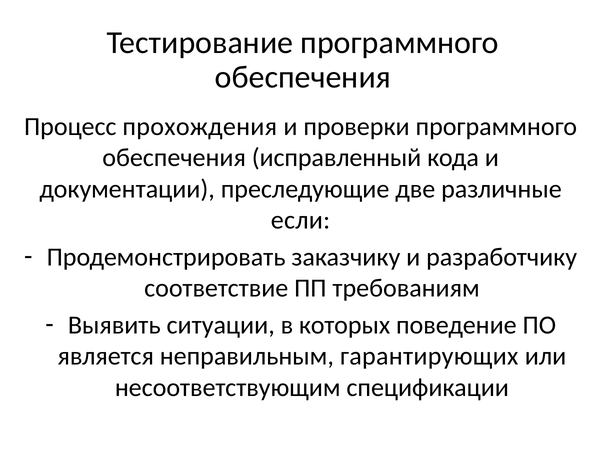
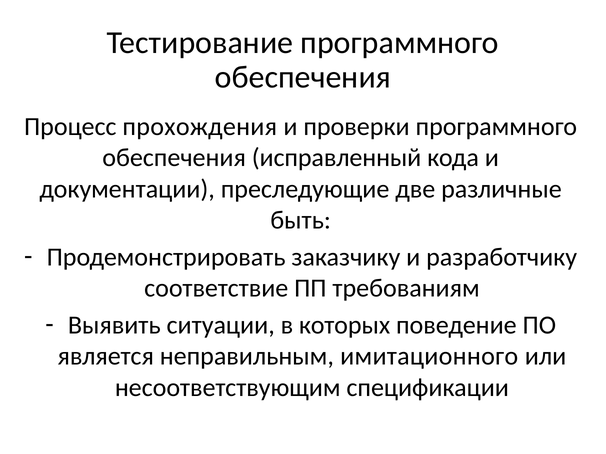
если: если -> быть
гарантирующих: гарантирующих -> имитационного
